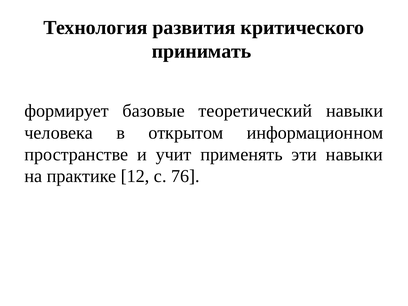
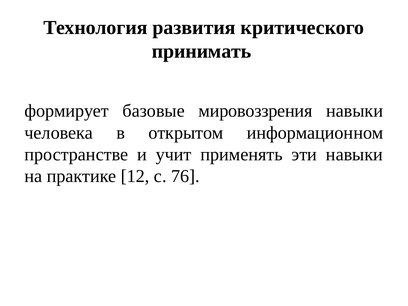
теоретический: теоретический -> мировоззрения
